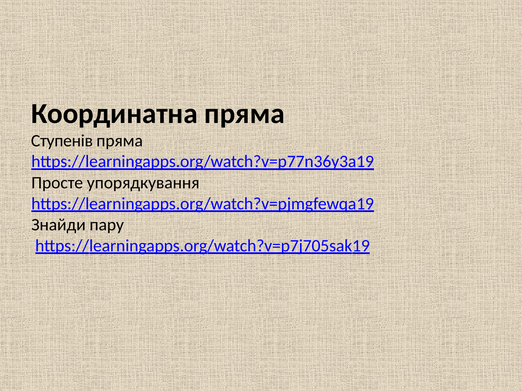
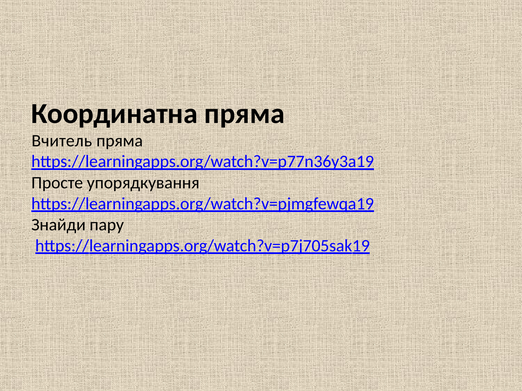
Ступенів: Ступенів -> Вчитель
